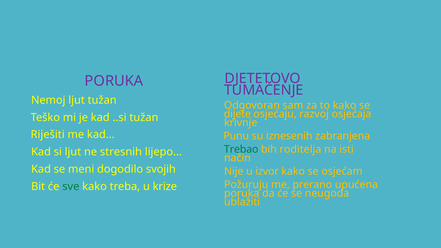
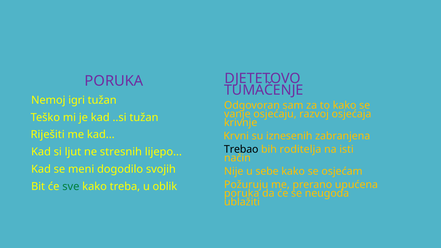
Nemoj ljut: ljut -> igri
dijete: dijete -> vanje
Punu: Punu -> Krvni
Trebao colour: green -> black
izvor: izvor -> sebe
krize: krize -> oblik
